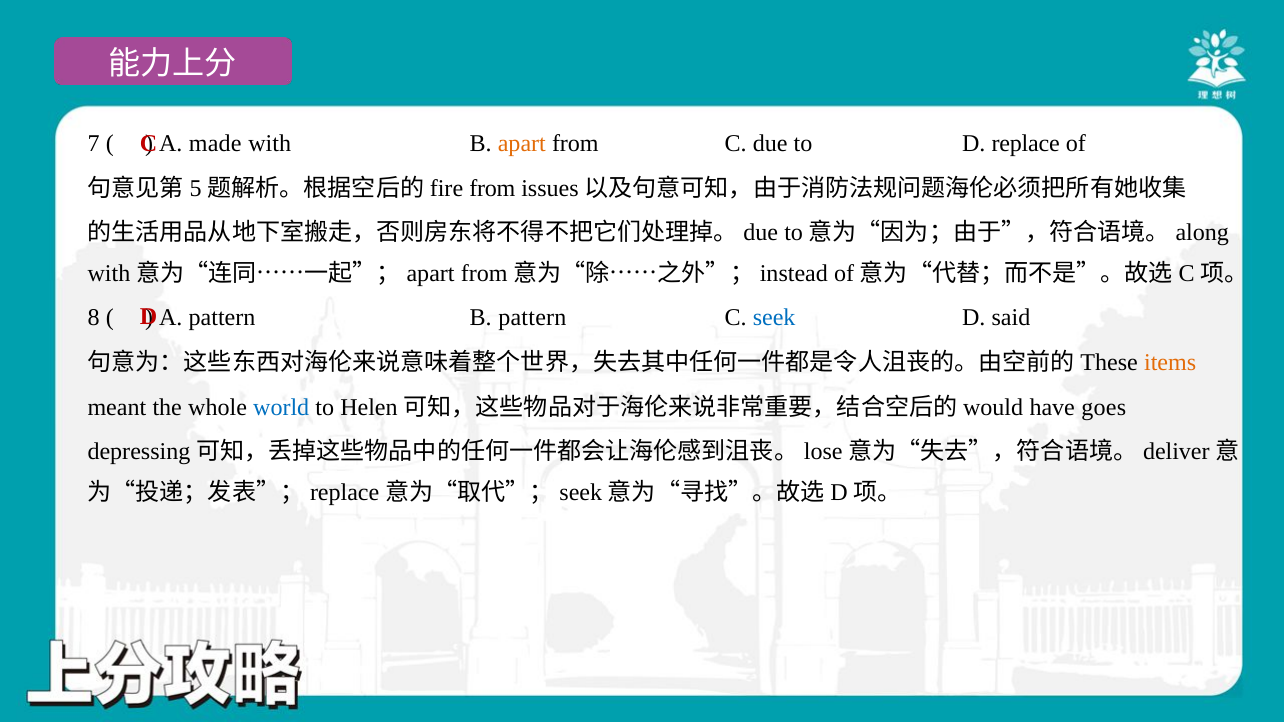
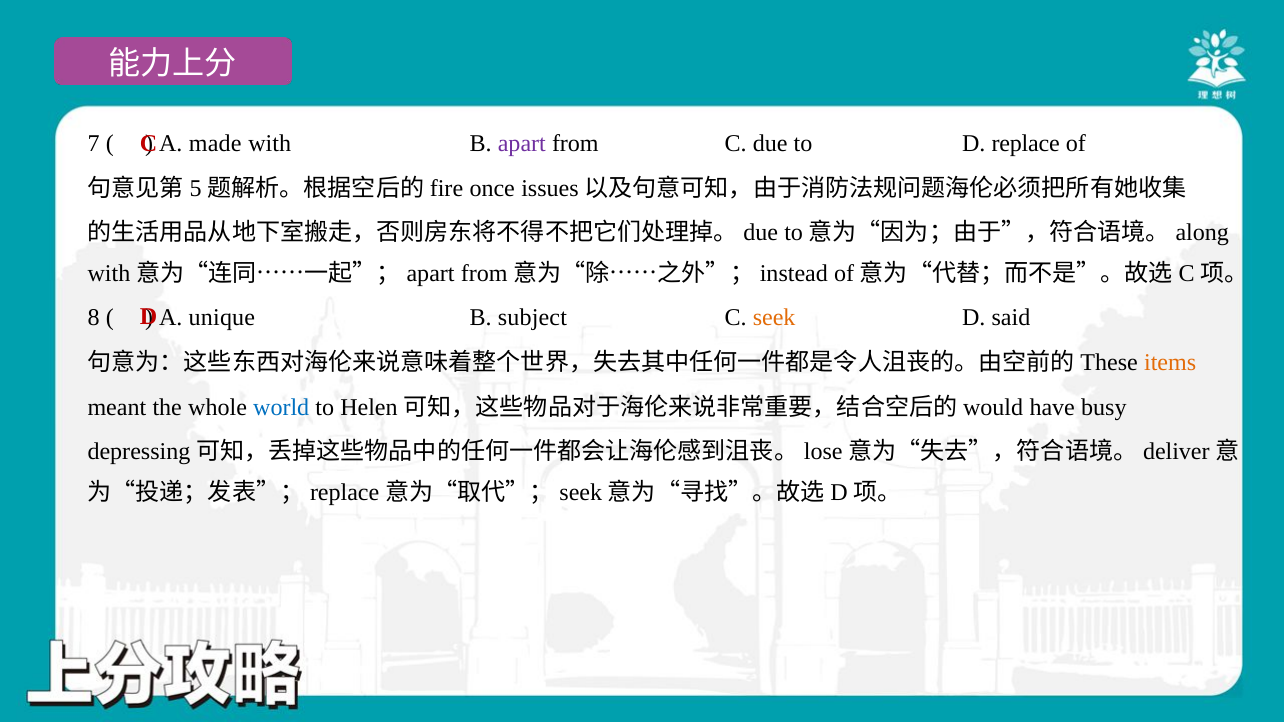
apart colour: orange -> purple
from at (492, 188): from -> once
A pattern: pattern -> unique
B pattern: pattern -> subject
seek colour: blue -> orange
goes: goes -> busy
